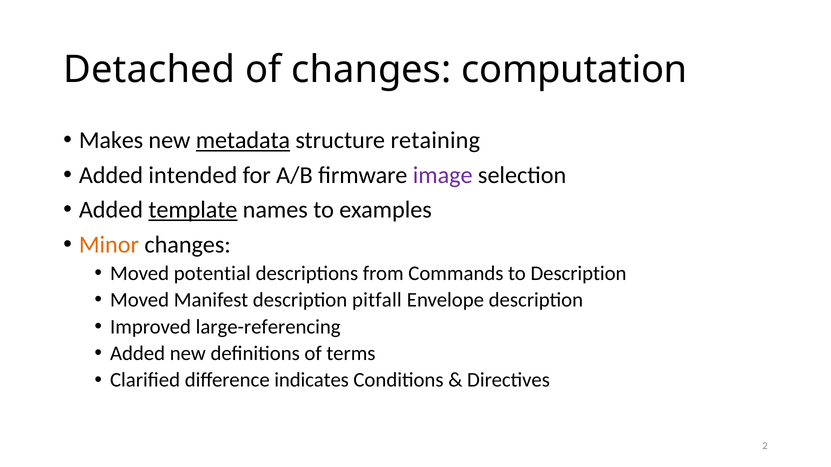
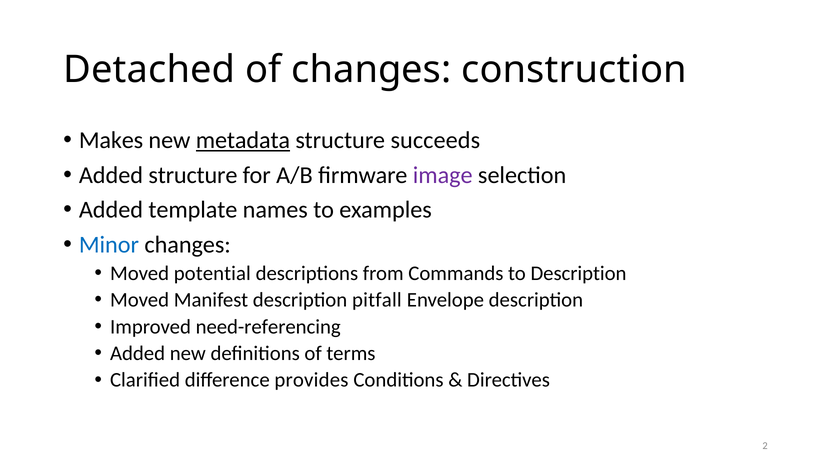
computation: computation -> construction
retaining: retaining -> succeeds
Added intended: intended -> structure
template underline: present -> none
Minor colour: orange -> blue
large-referencing: large-referencing -> need-referencing
indicates: indicates -> provides
